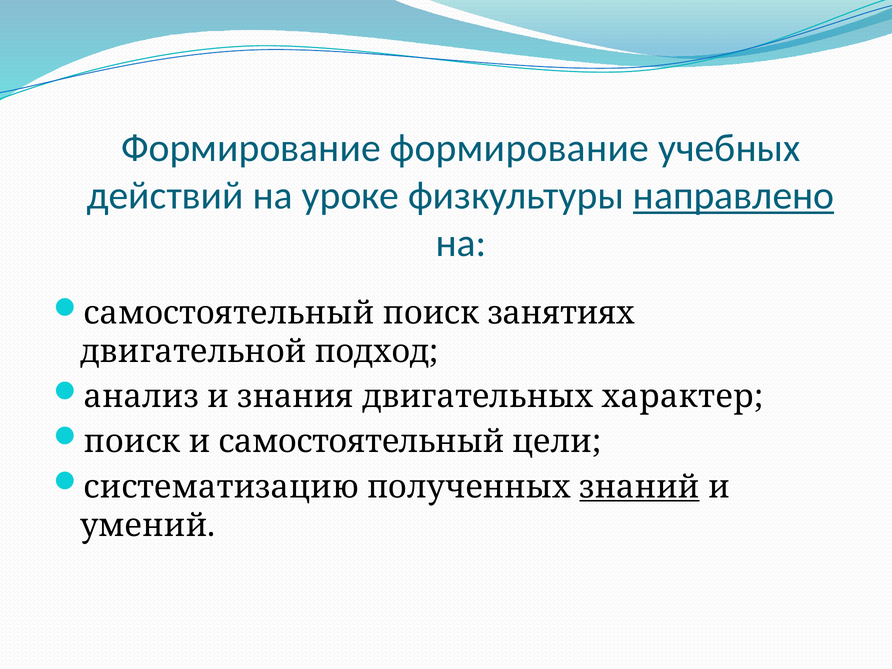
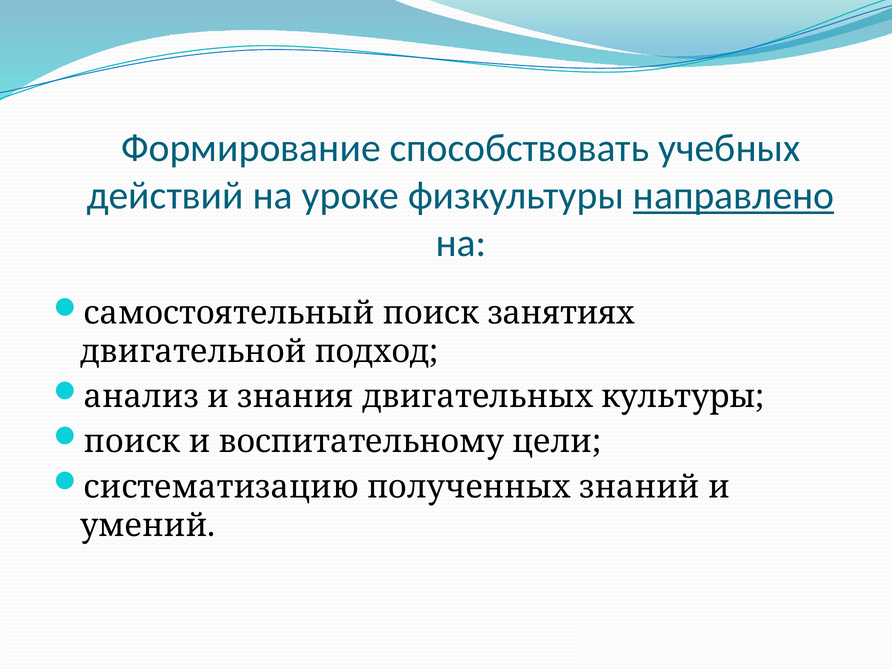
Формирование формирование: формирование -> способствовать
характер: характер -> культуры
и самостоятельный: самостоятельный -> воспитательному
знаний underline: present -> none
